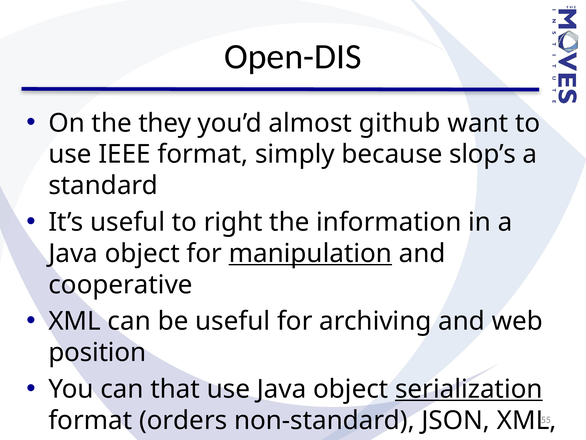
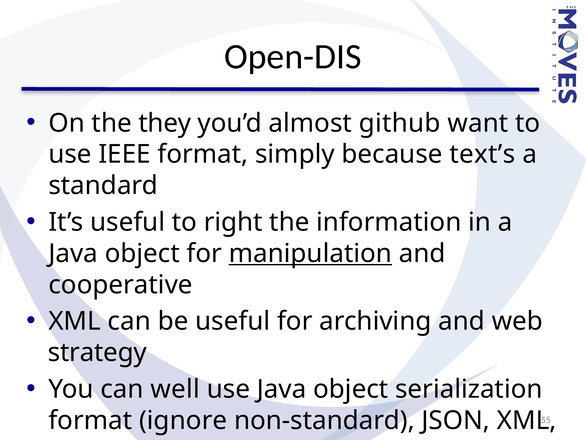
slop’s: slop’s -> text’s
position: position -> strategy
that: that -> well
serialization underline: present -> none
orders: orders -> ignore
